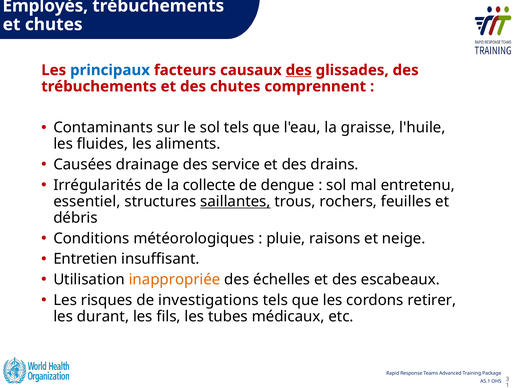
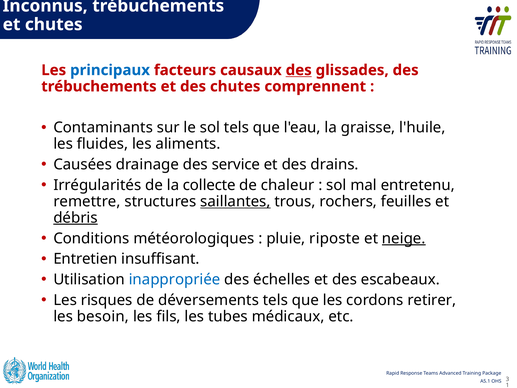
Employés: Employés -> Inconnus
dengue: dengue -> chaleur
essentiel: essentiel -> remettre
débris underline: none -> present
raisons: raisons -> riposte
neige underline: none -> present
inappropriée colour: orange -> blue
investigations: investigations -> déversements
durant: durant -> besoin
